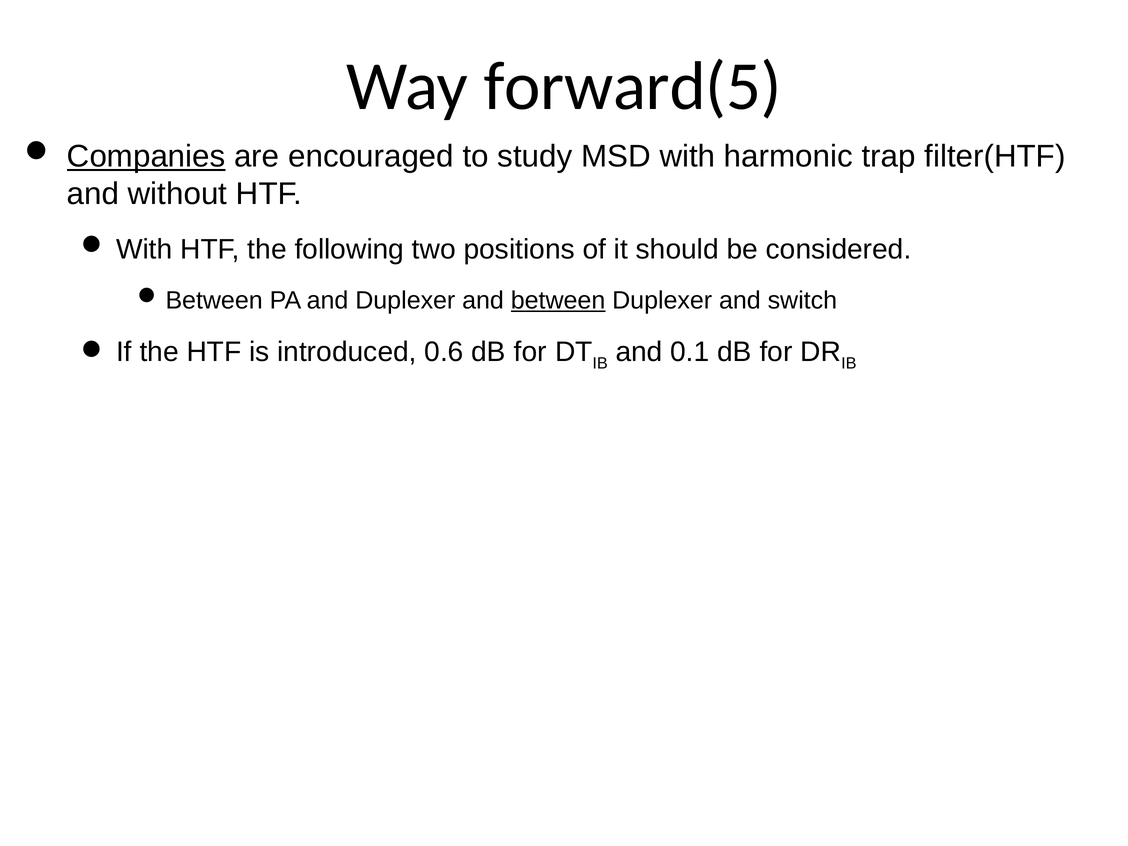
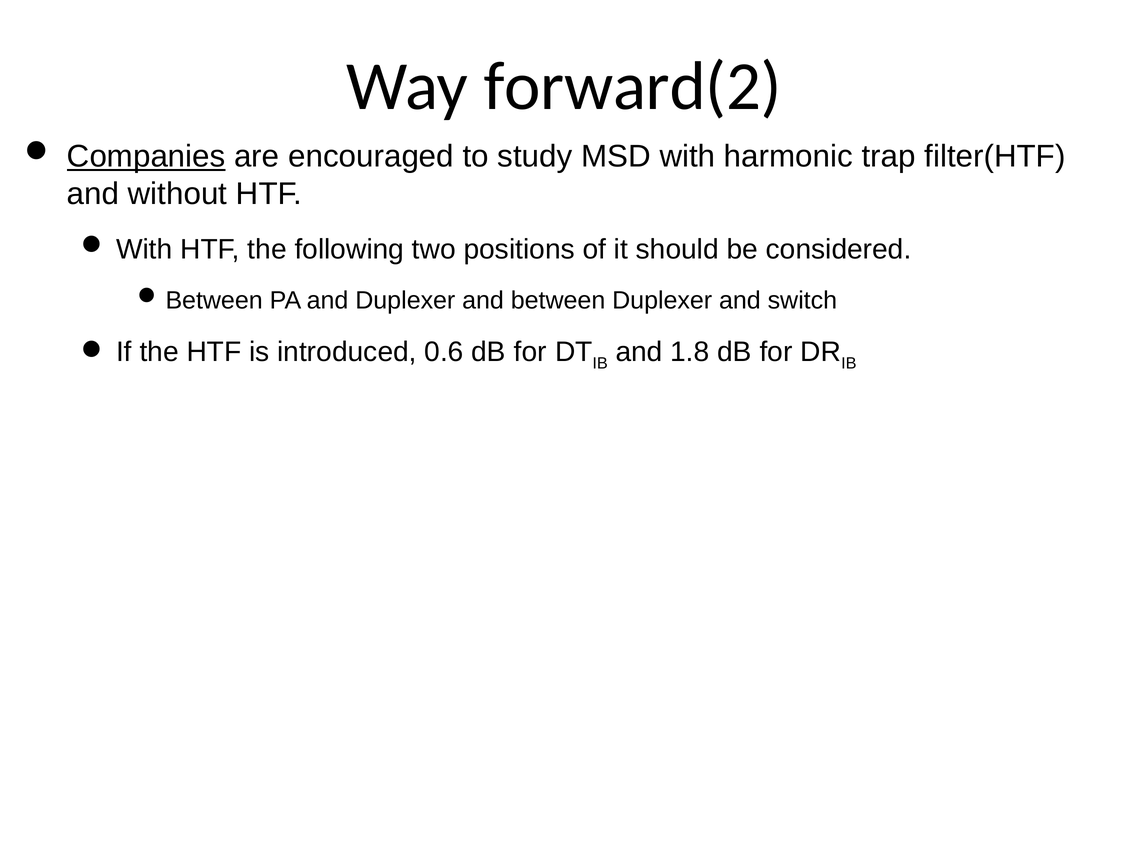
forward(5: forward(5 -> forward(2
between underline: present -> none
0.1: 0.1 -> 1.8
